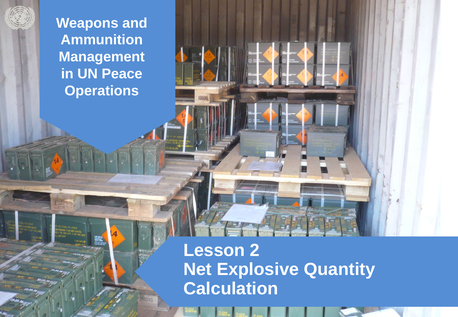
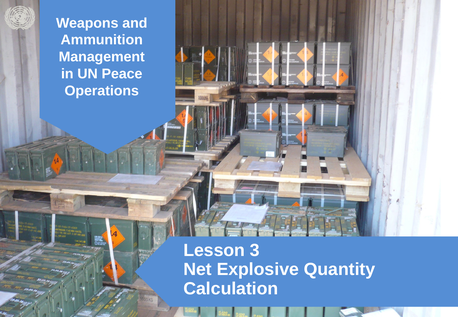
2: 2 -> 3
